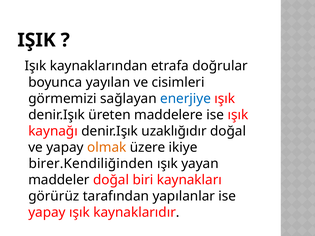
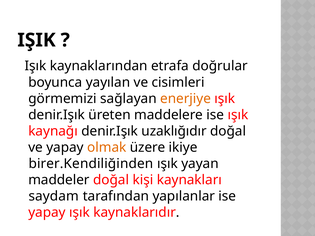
enerjiye colour: blue -> orange
biri: biri -> kişi
görürüz: görürüz -> saydam
